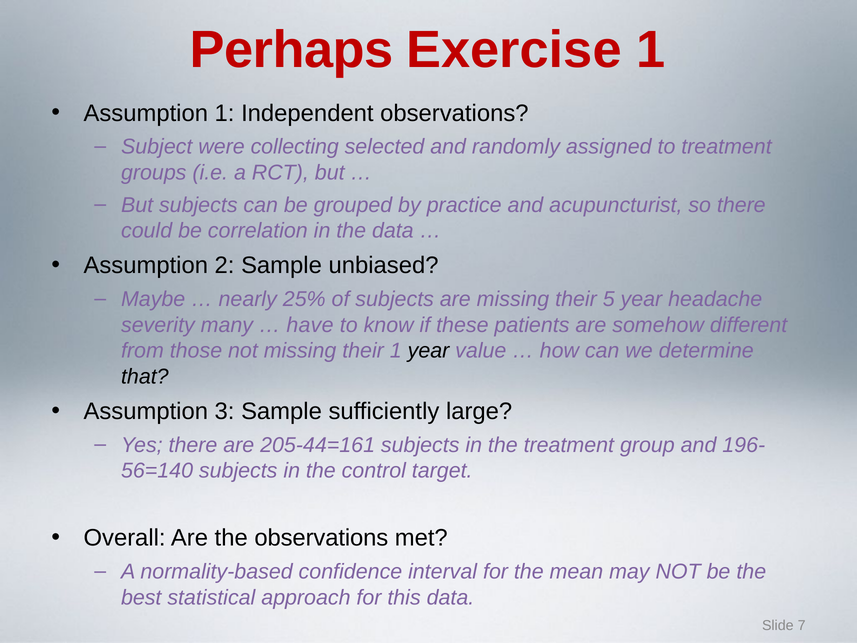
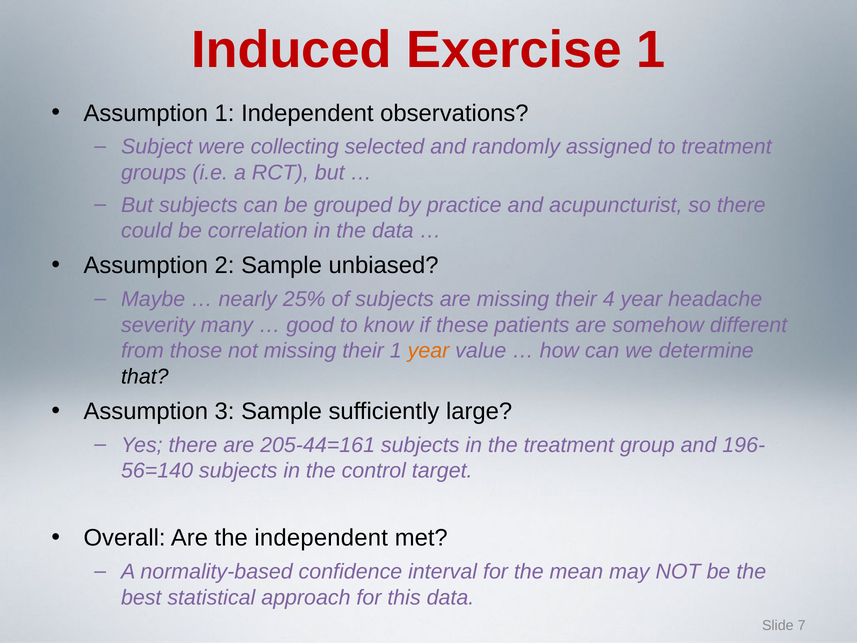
Perhaps: Perhaps -> Induced
5: 5 -> 4
have: have -> good
year at (429, 351) colour: black -> orange
the observations: observations -> independent
